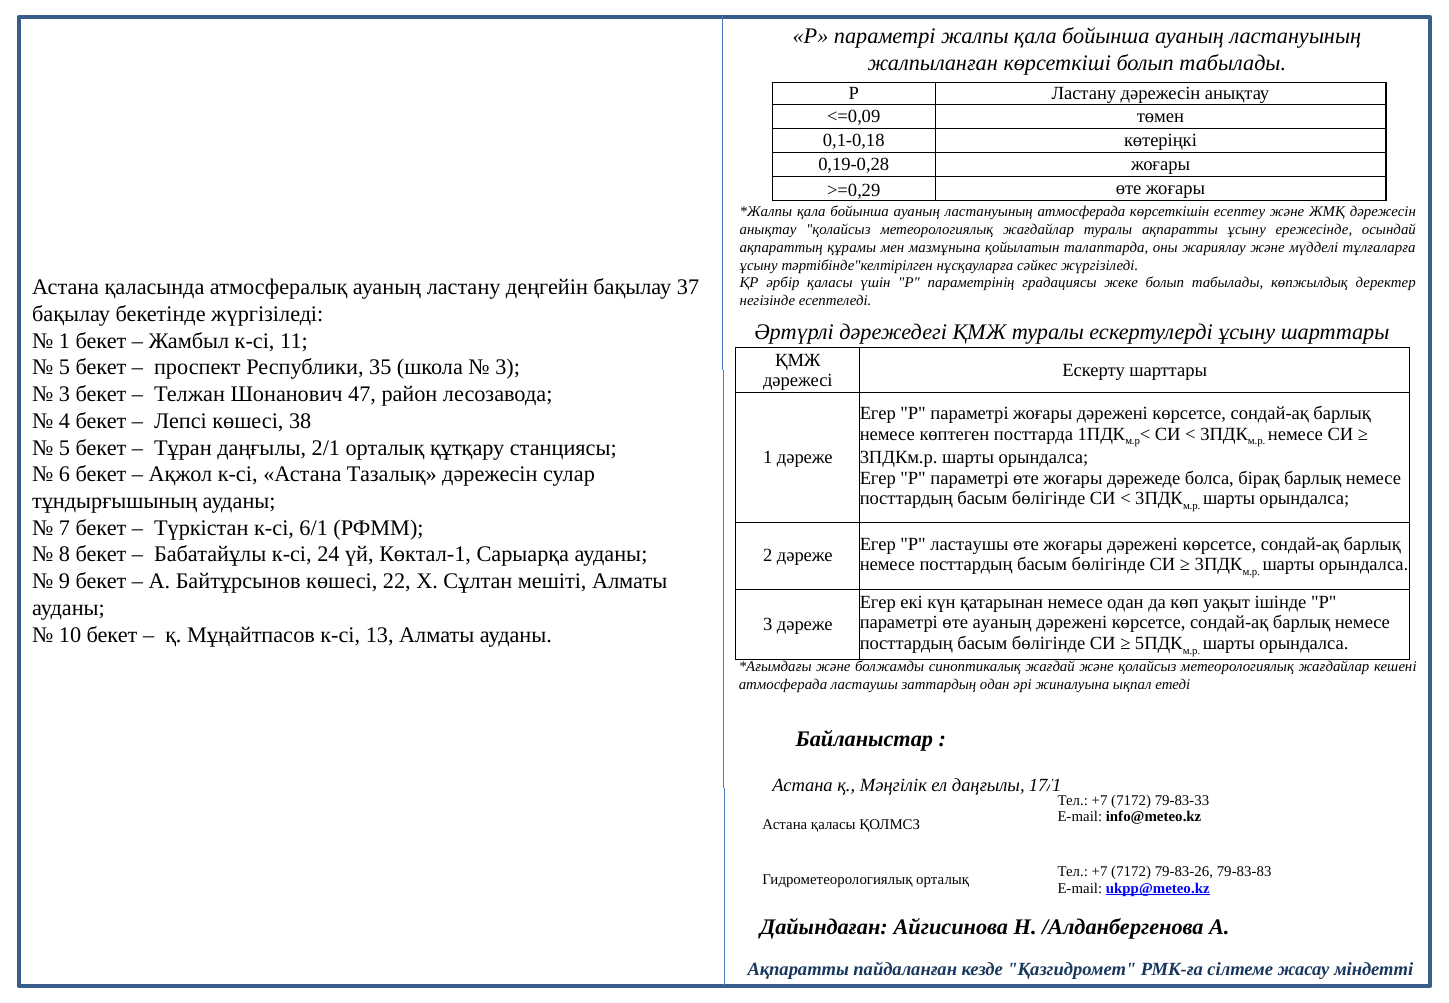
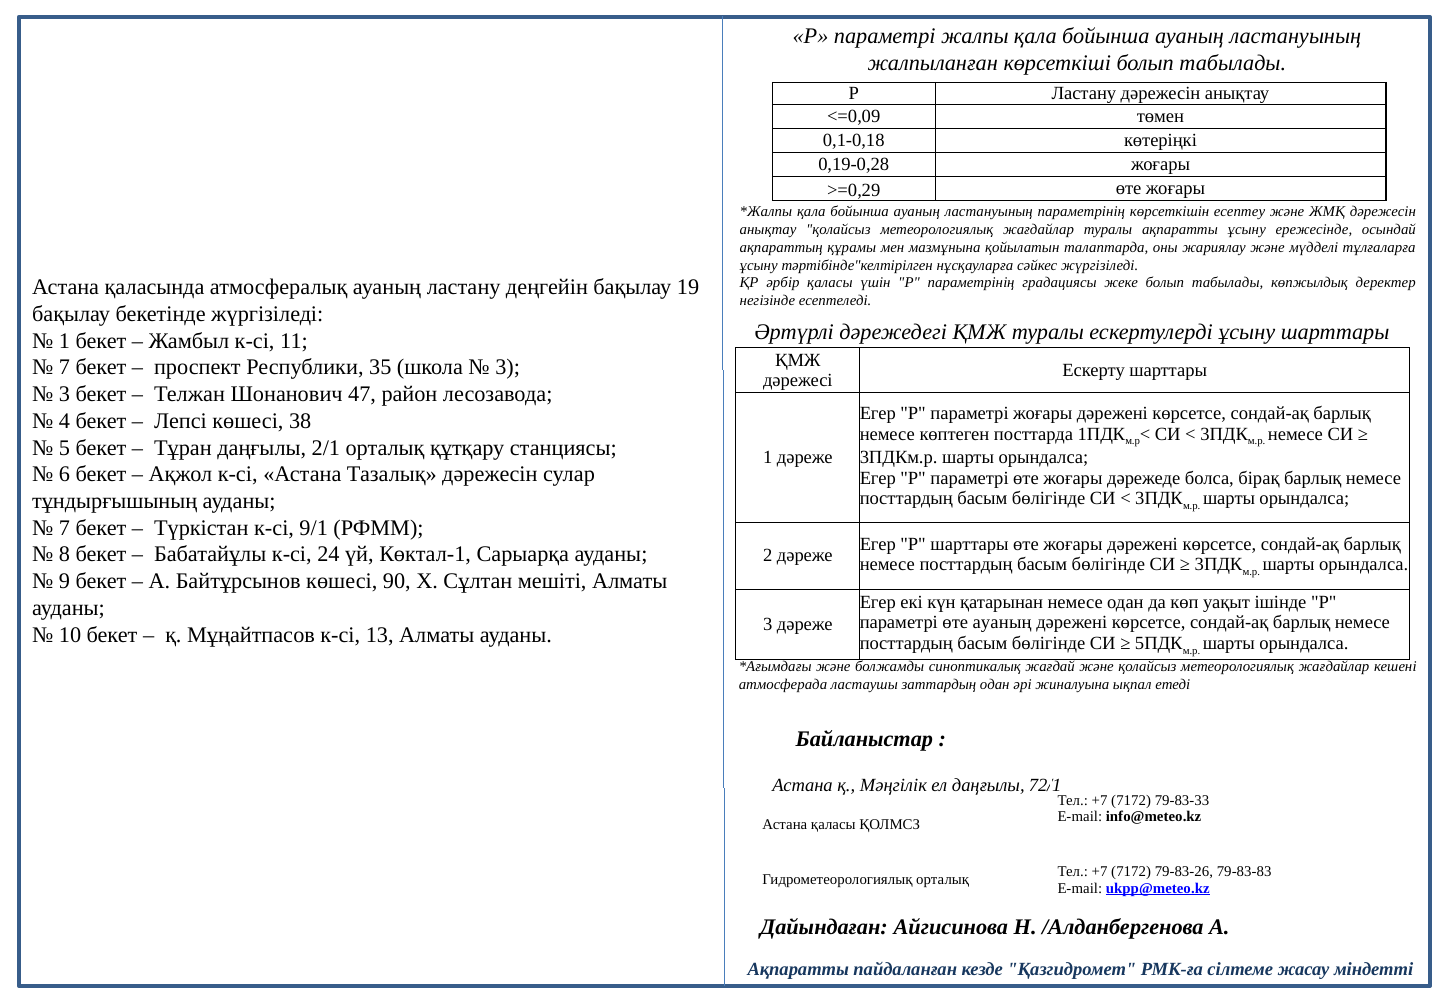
ластануының атмосферада: атмосферада -> параметрінің
37: 37 -> 19
5 at (64, 367): 5 -> 7
6/1: 6/1 -> 9/1
Р ластаушы: ластаушы -> шарттары
22: 22 -> 90
17/1: 17/1 -> 72/1
